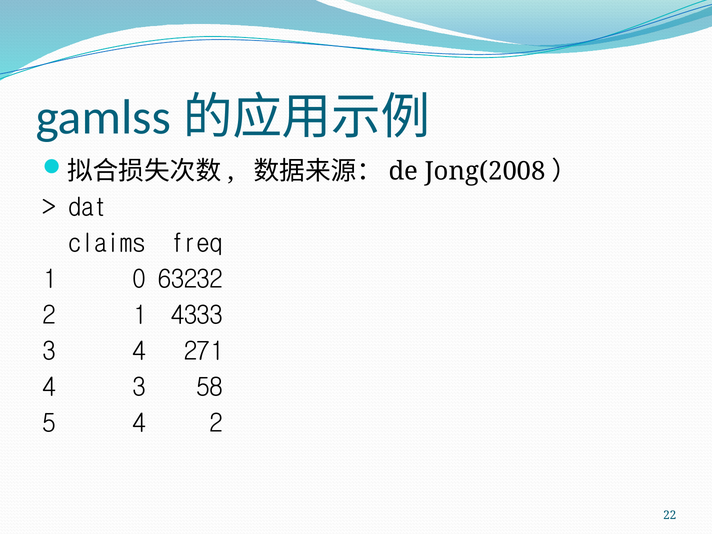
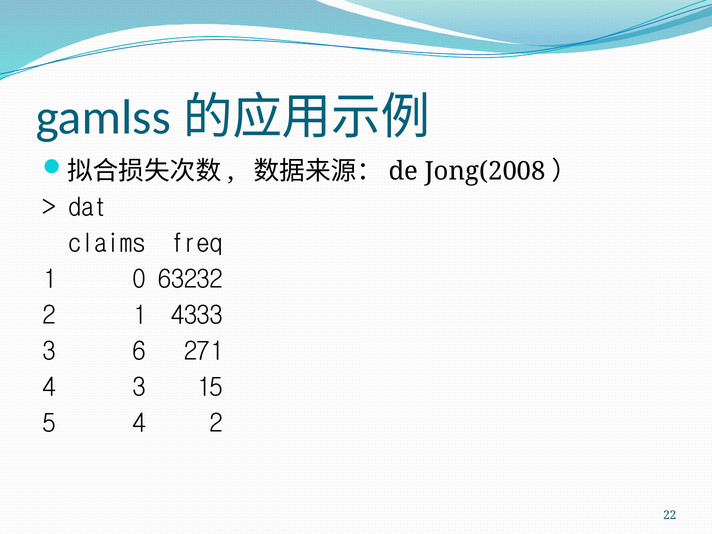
3 4: 4 -> 6
58: 58 -> 15
